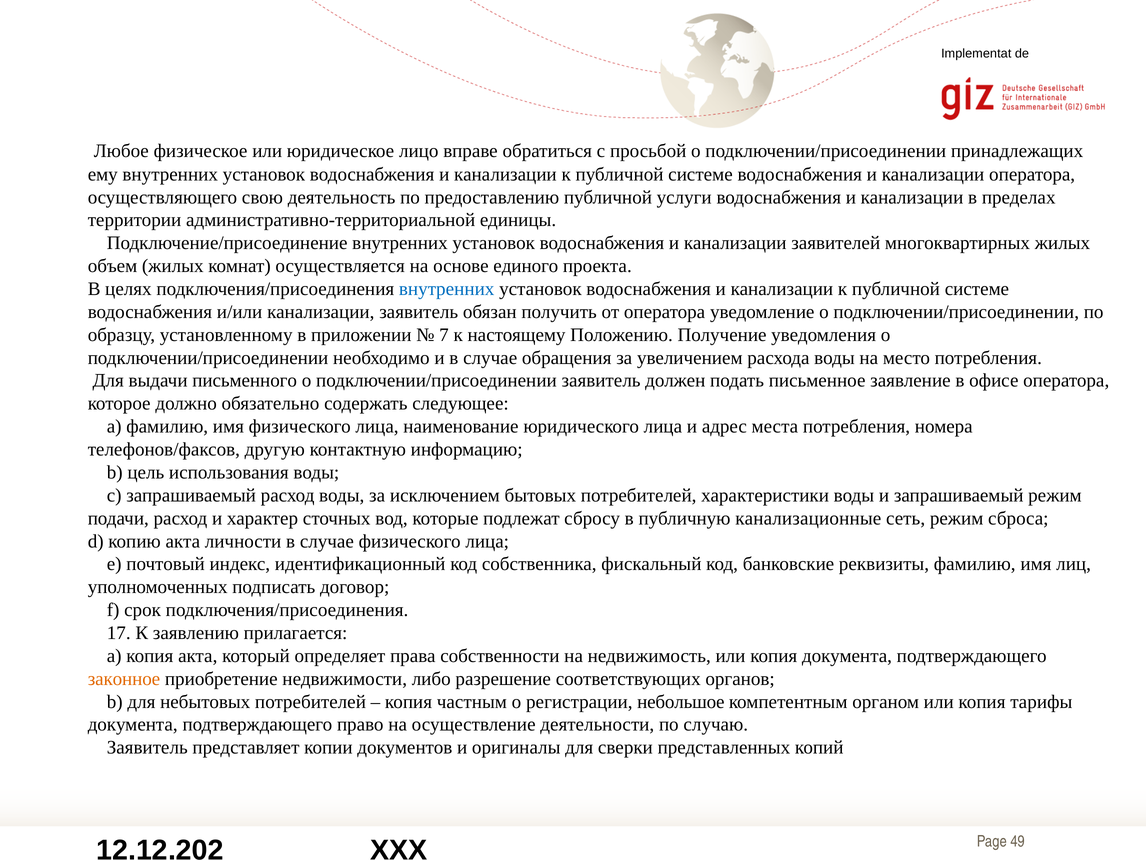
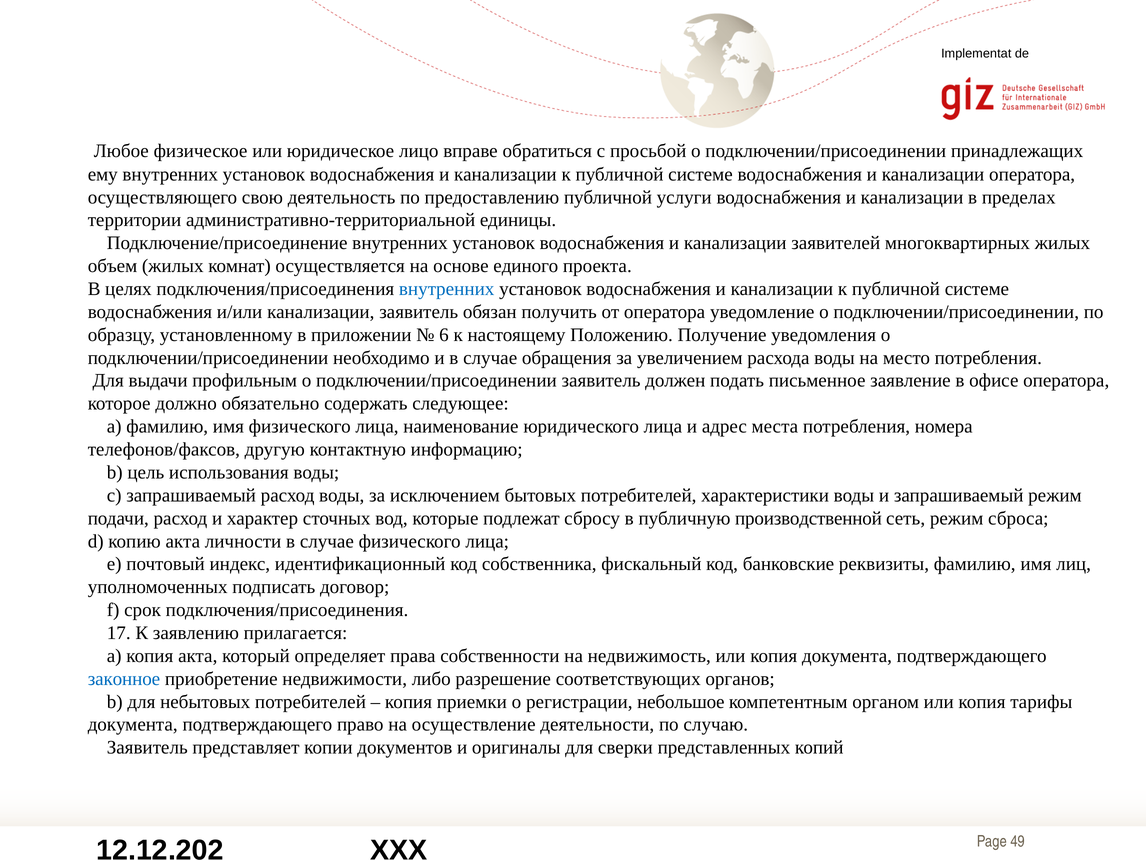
7 at (444, 335): 7 -> 6
письменного: письменного -> профильным
канализационные: канализационные -> производственной
законное colour: orange -> blue
частным: частным -> приемки
